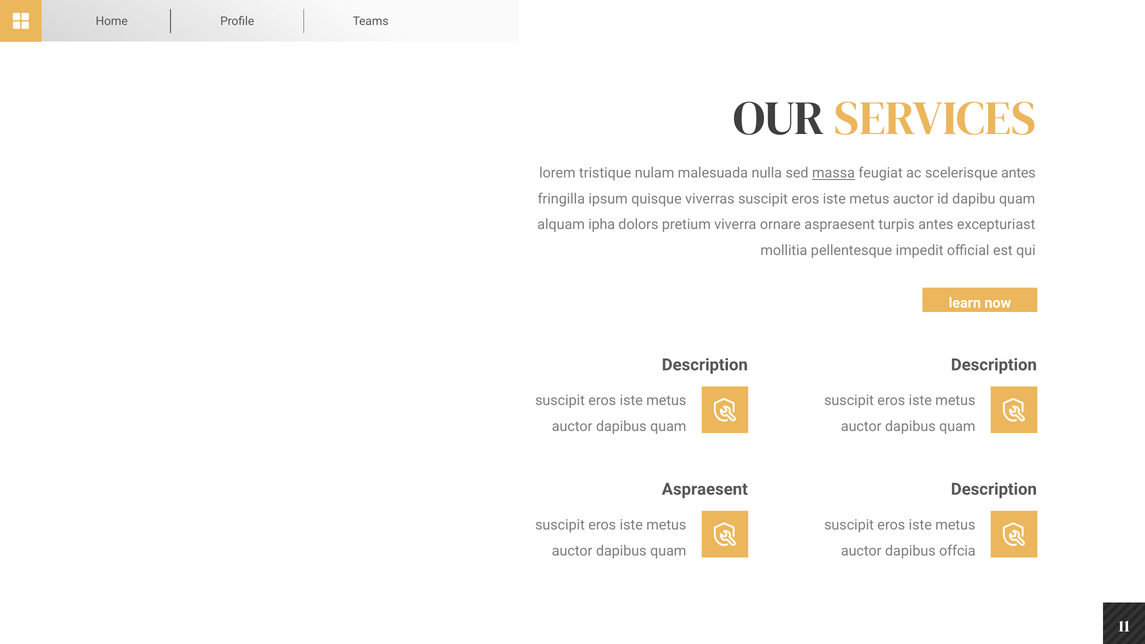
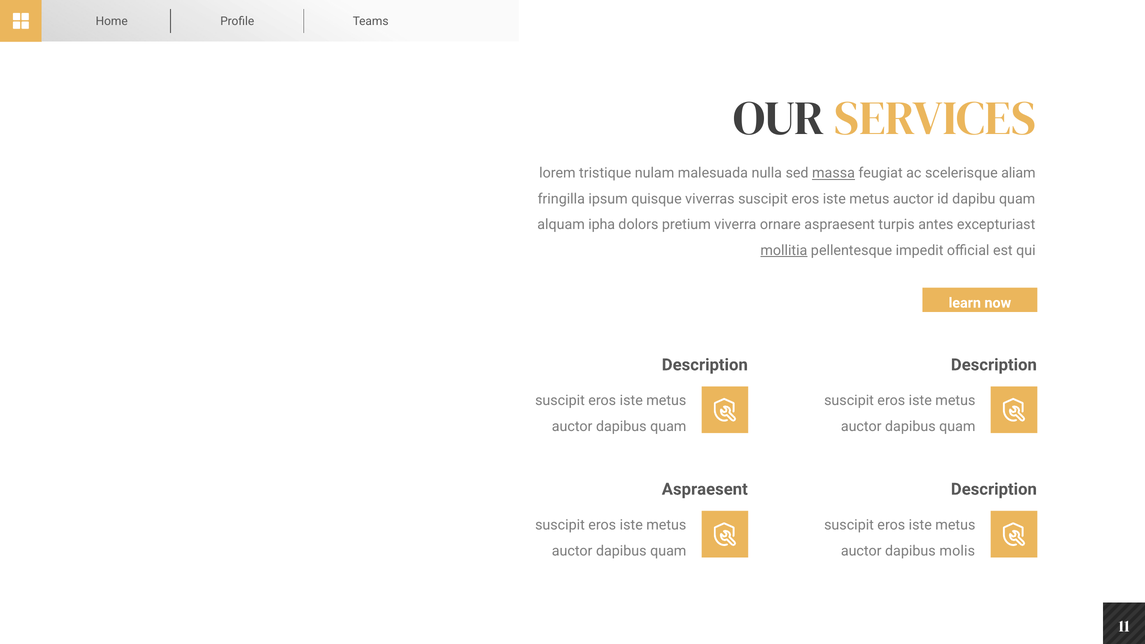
scelerisque antes: antes -> aliam
mollitia underline: none -> present
offcia: offcia -> molis
